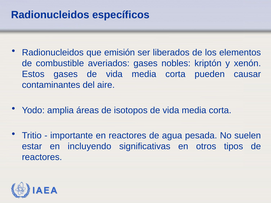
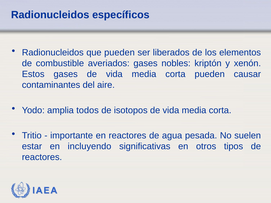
que emisión: emisión -> pueden
áreas: áreas -> todos
